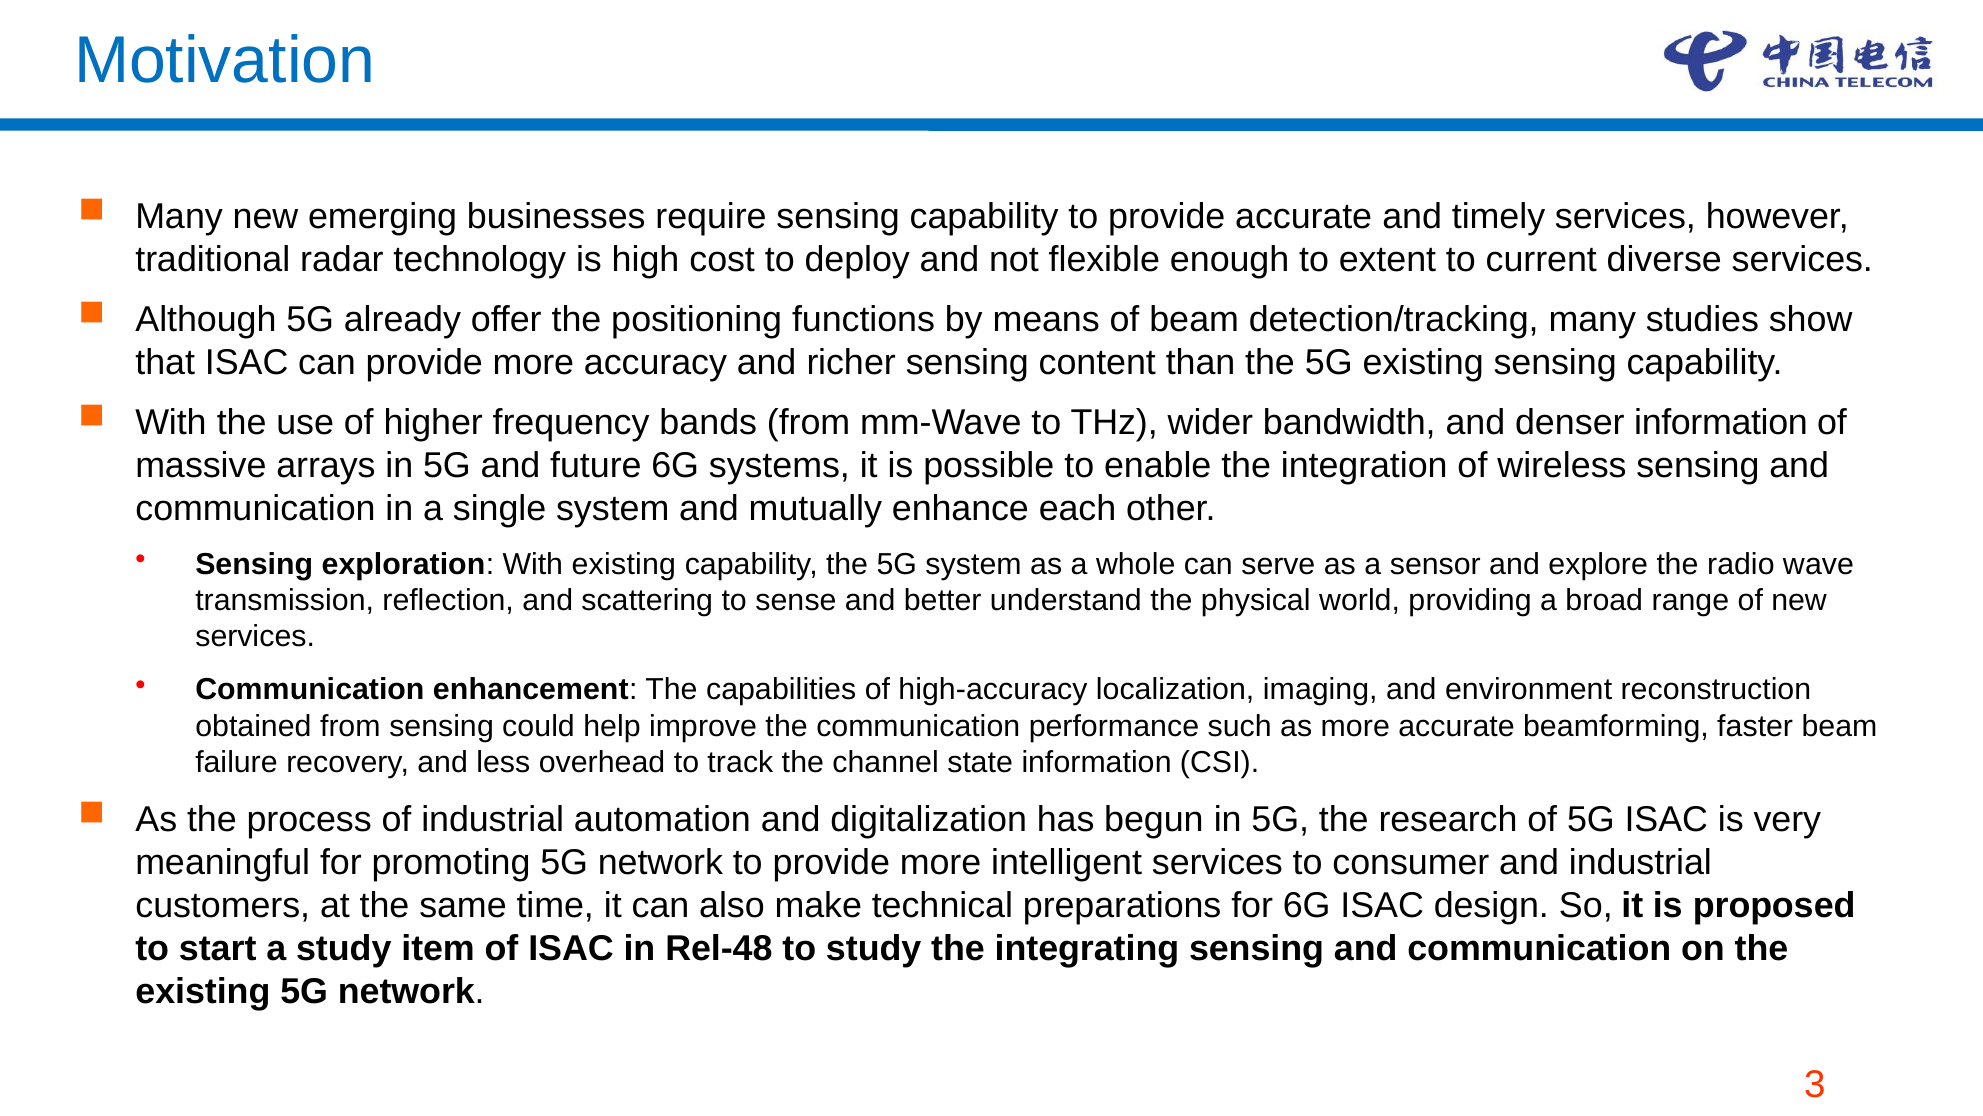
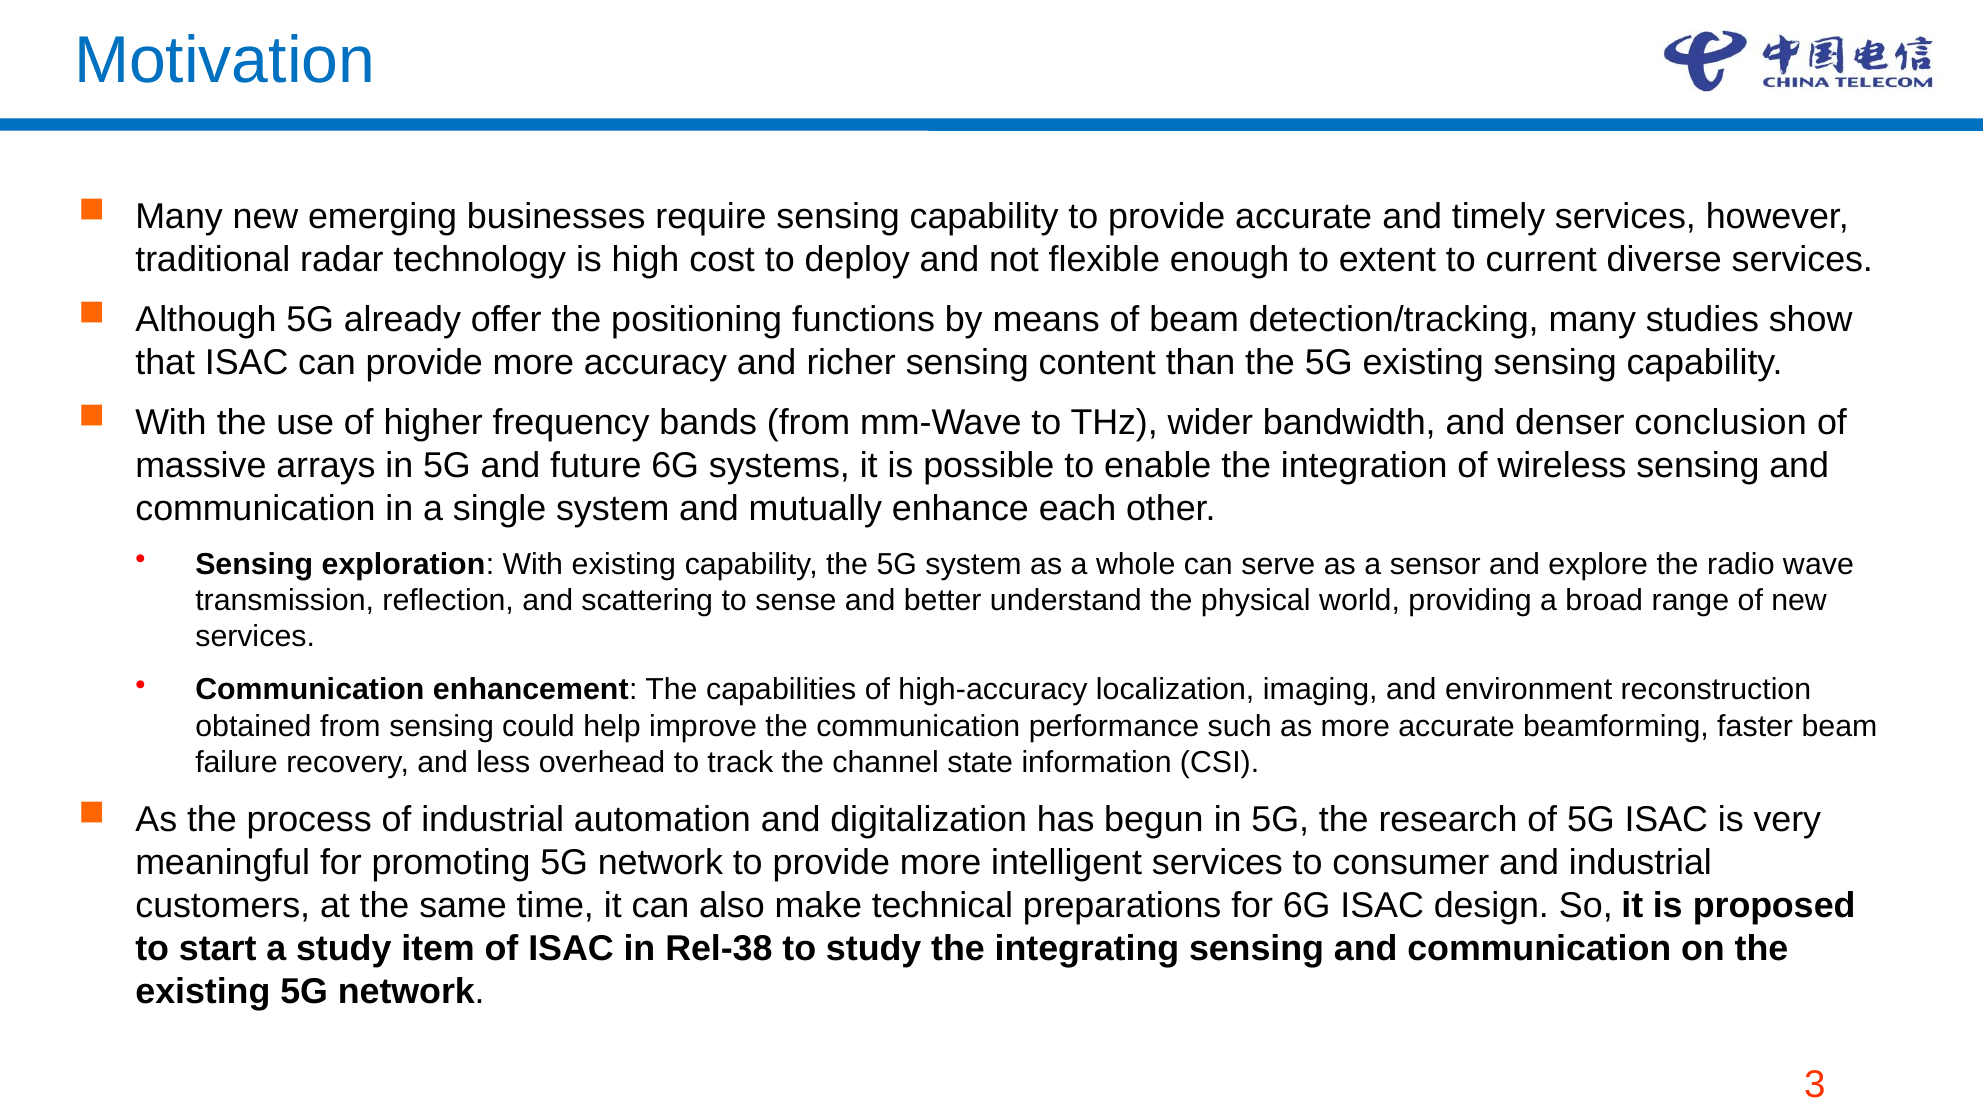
denser information: information -> conclusion
Rel-48: Rel-48 -> Rel-38
